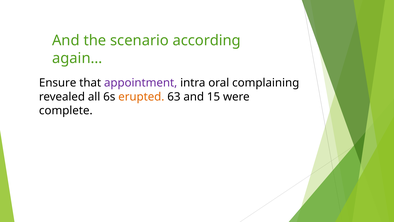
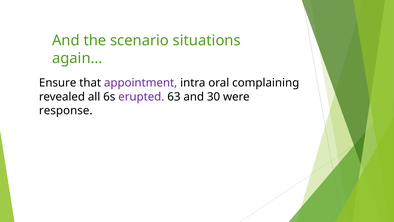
according: according -> situations
erupted colour: orange -> purple
15: 15 -> 30
complete: complete -> response
